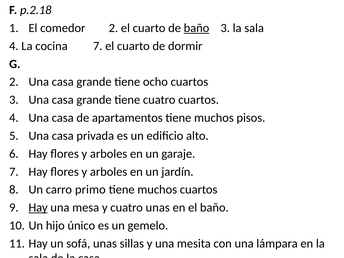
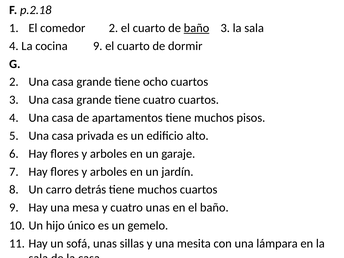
cocina 7: 7 -> 9
primo: primo -> detrás
Hay at (38, 208) underline: present -> none
